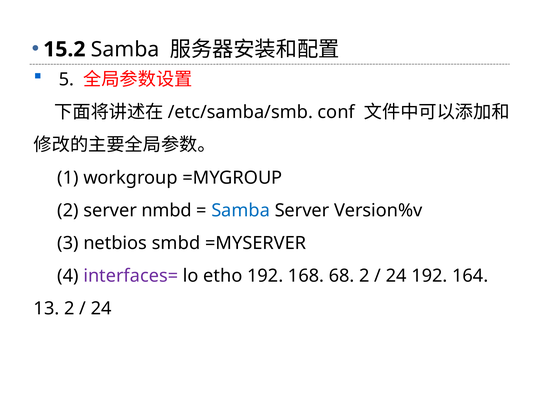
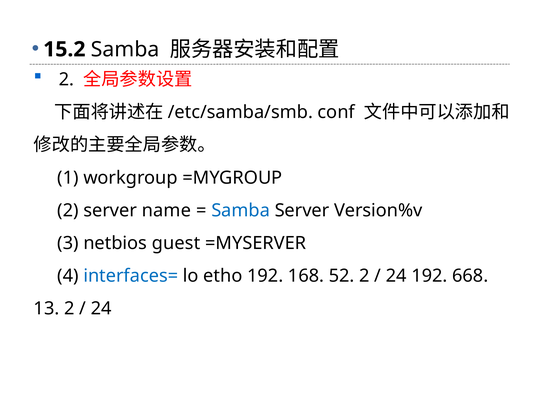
5 at (67, 80): 5 -> 2
nmbd: nmbd -> name
smbd: smbd -> guest
interfaces= colour: purple -> blue
68: 68 -> 52
164: 164 -> 668
